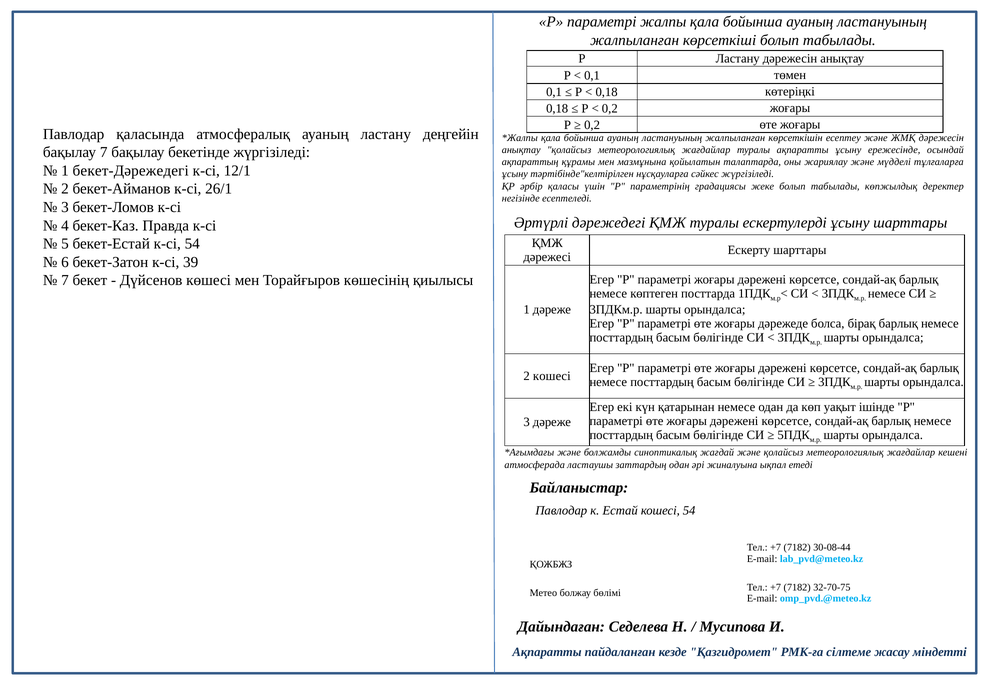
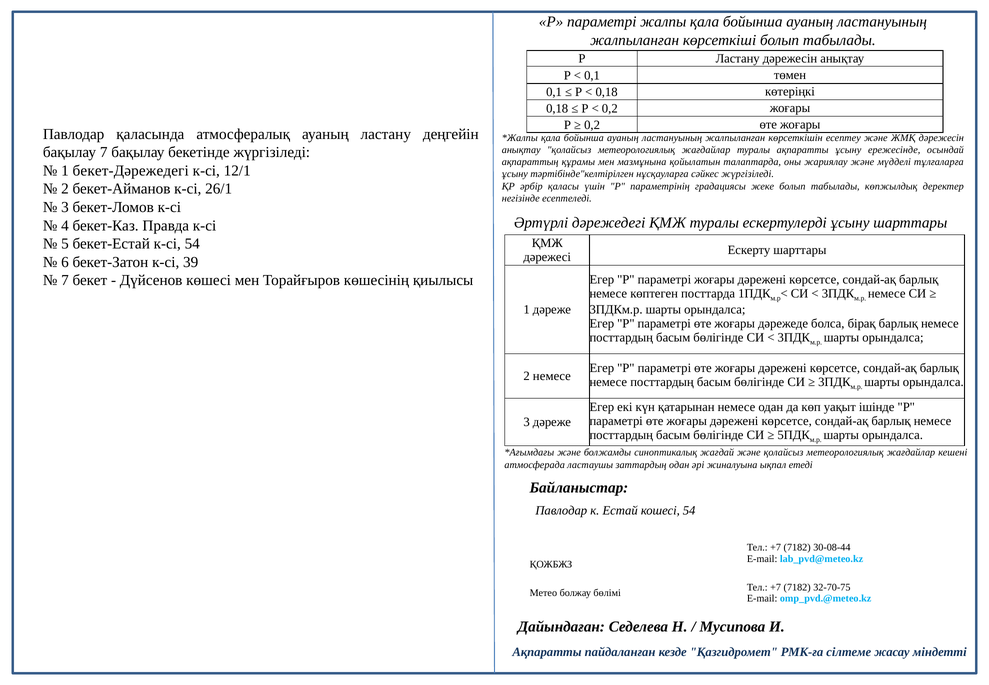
2 кошесi: кошесi -> немесе
